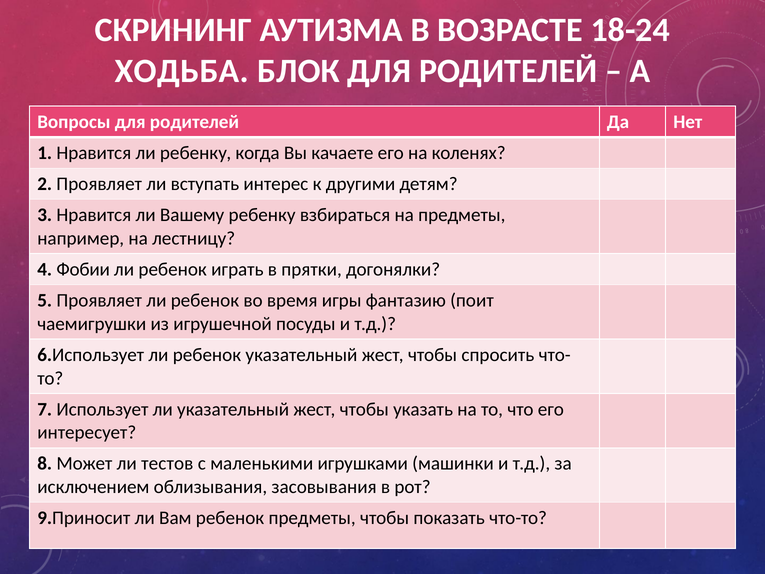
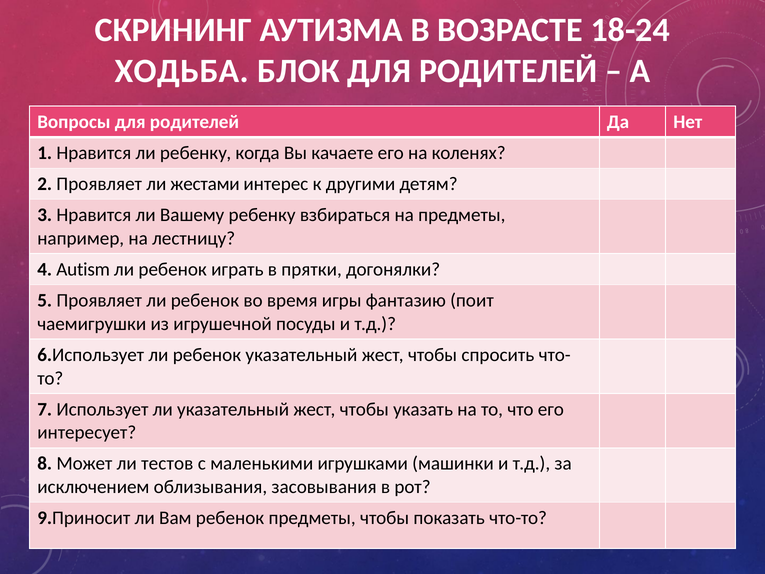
вступать: вступать -> жестами
Фобии: Фобии -> Autism
